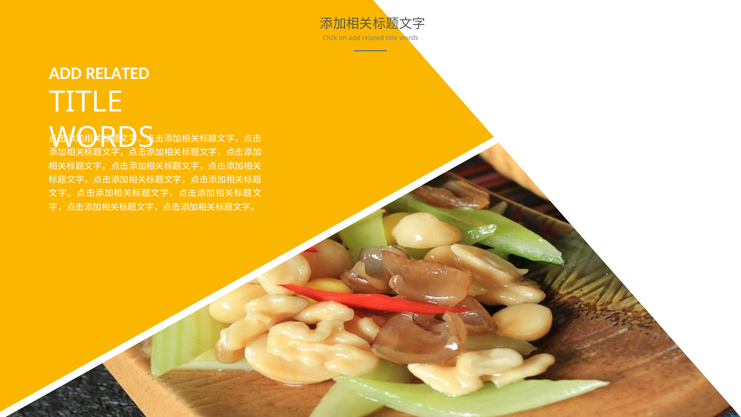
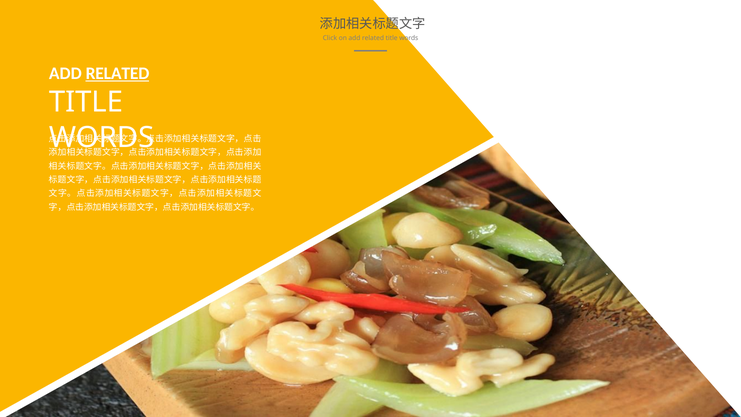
RELATED at (118, 73) underline: none -> present
